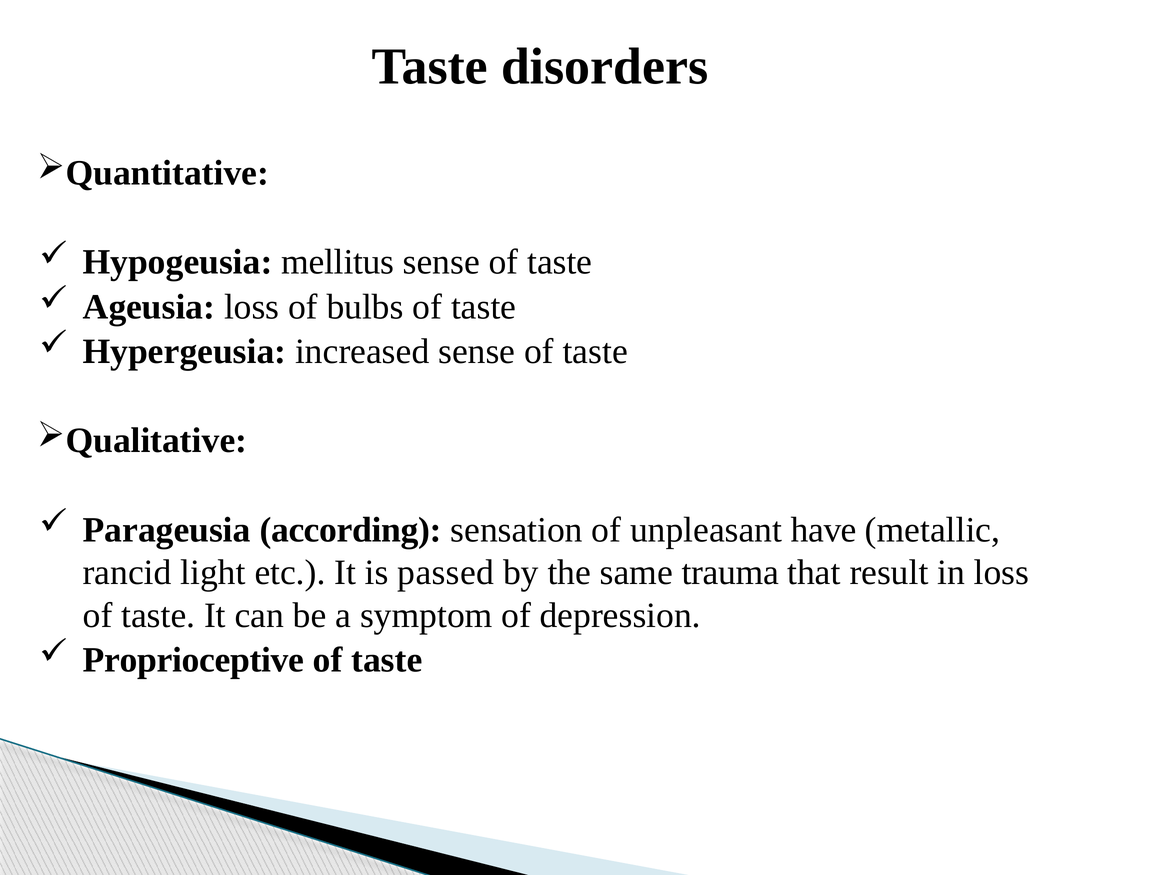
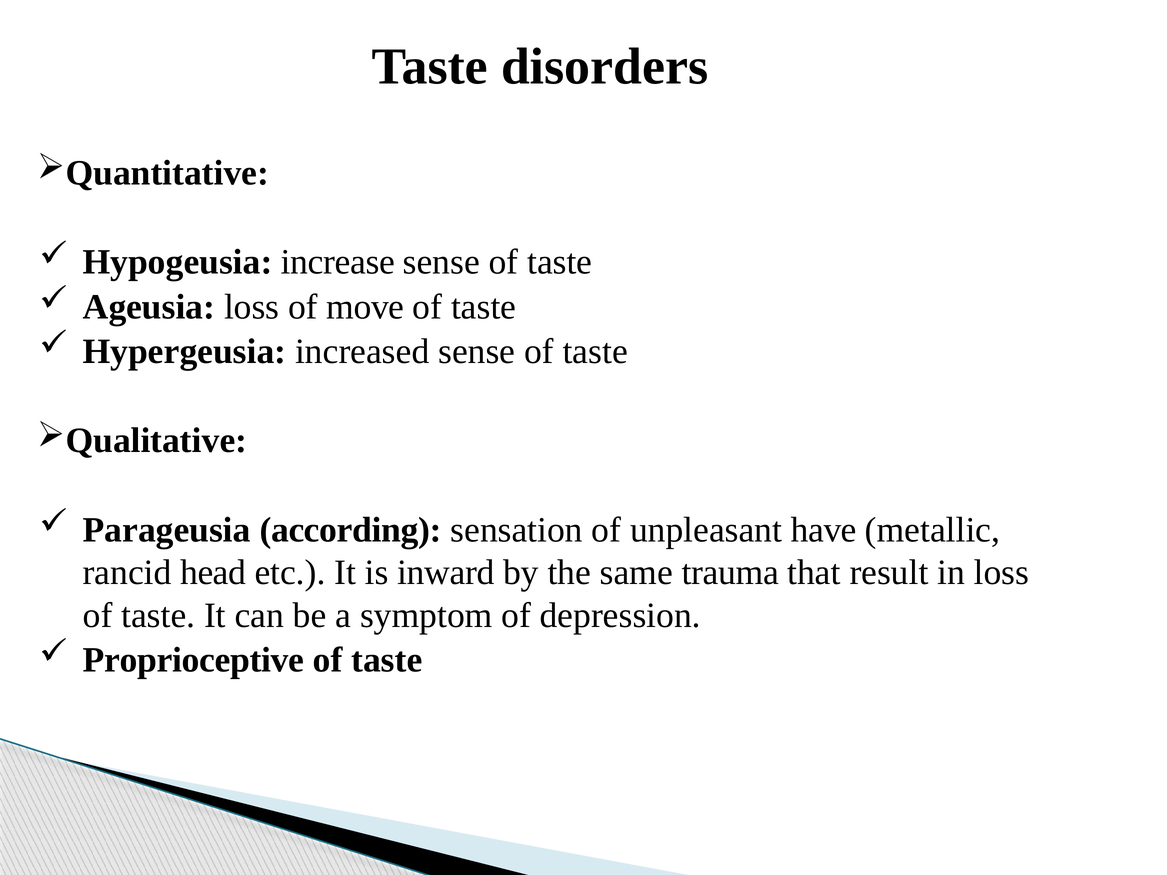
mellitus: mellitus -> increase
bulbs: bulbs -> move
light: light -> head
passed: passed -> inward
